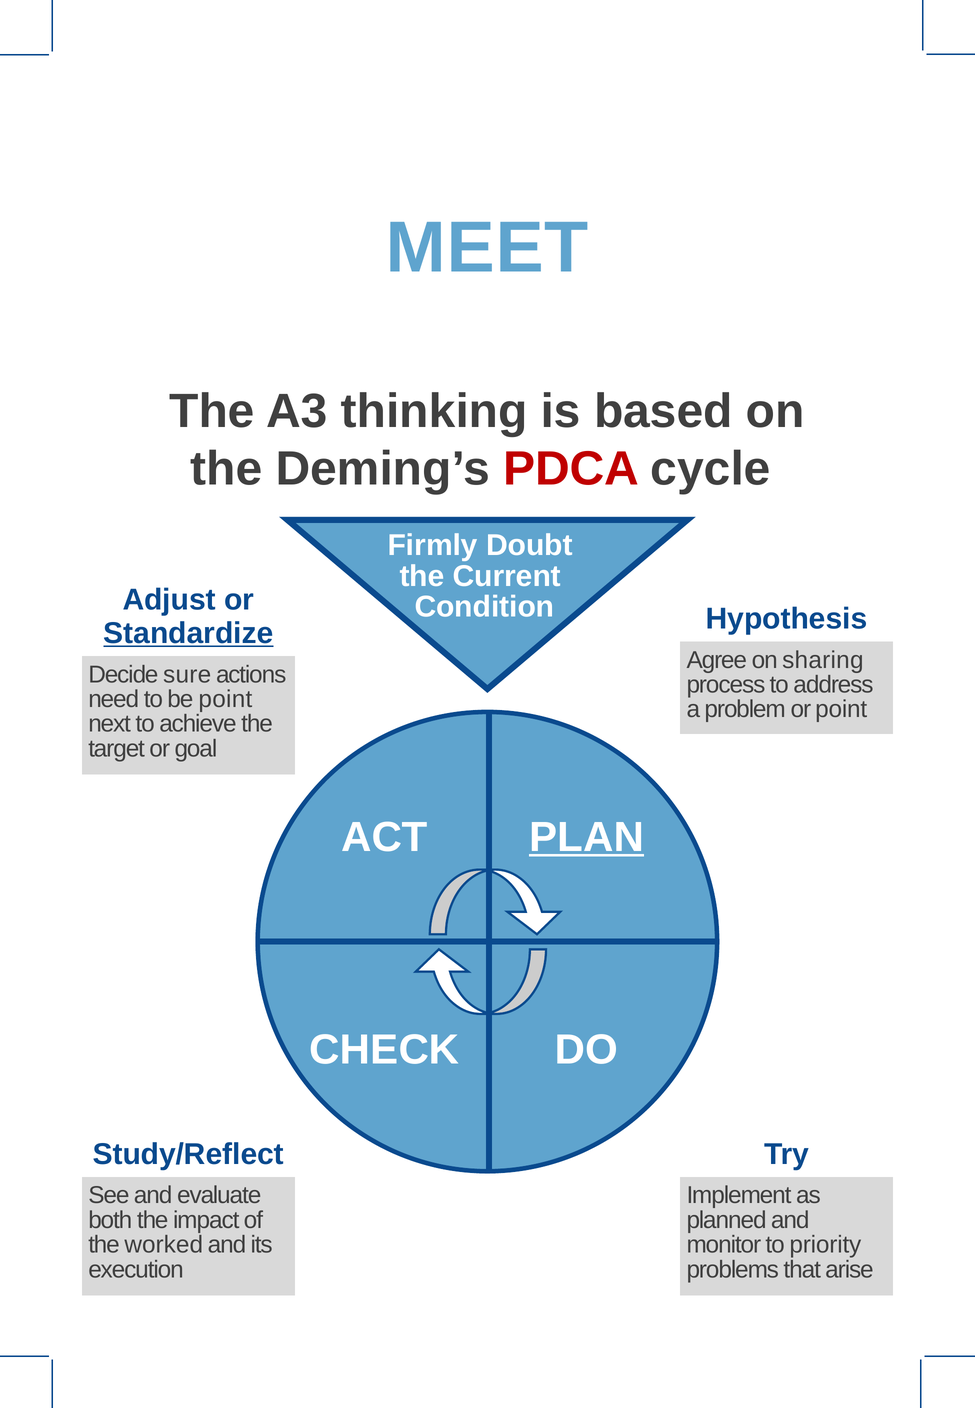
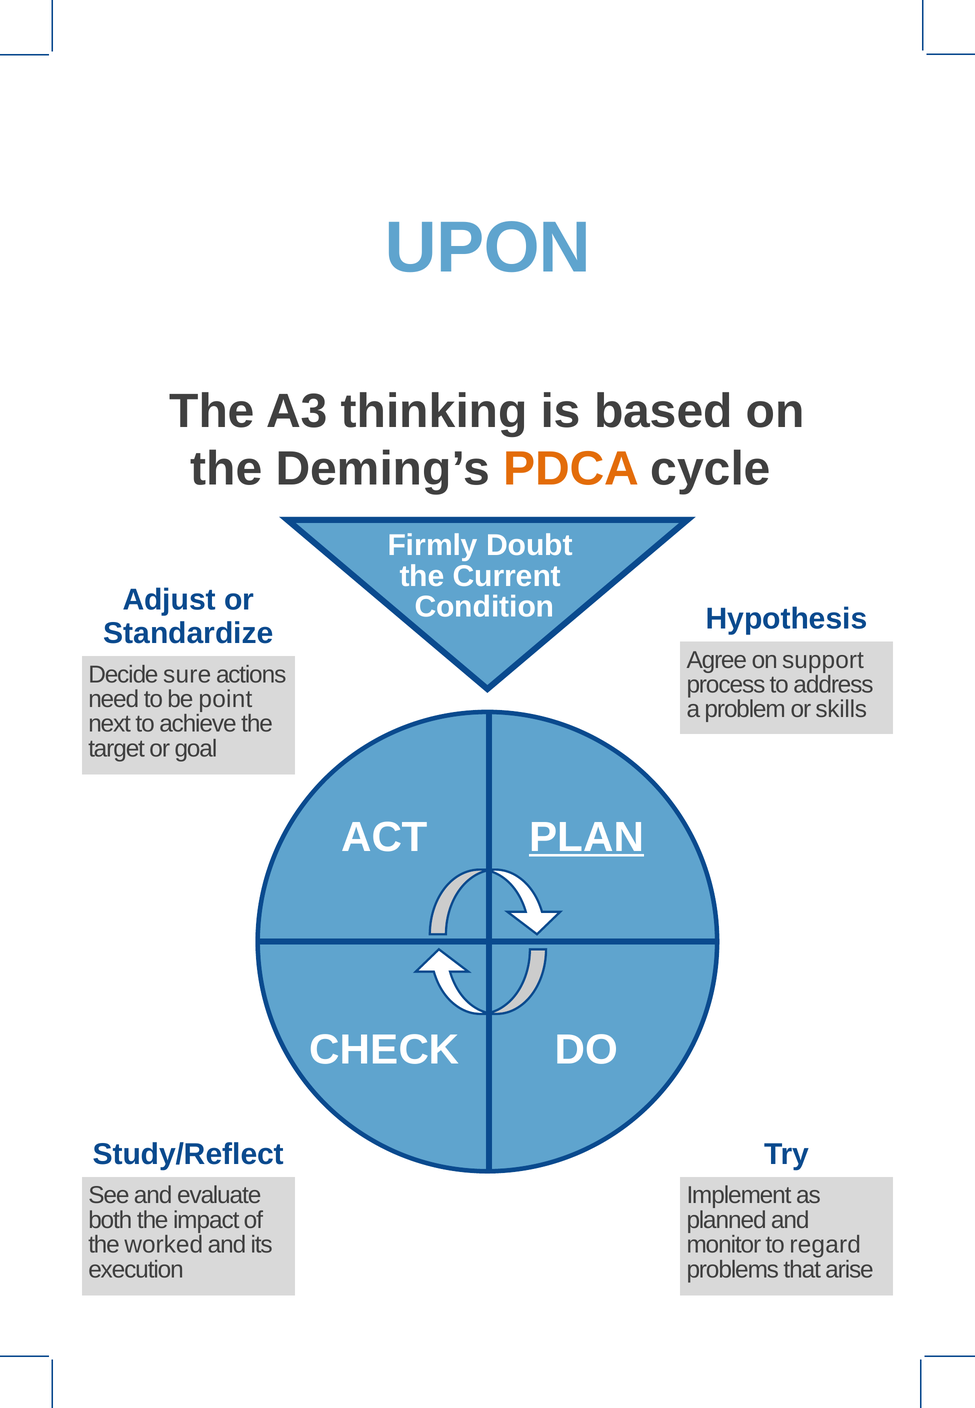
MEET: MEET -> UPON
PDCA colour: red -> orange
Standardize underline: present -> none
sharing: sharing -> support
or point: point -> skills
priority: priority -> regard
